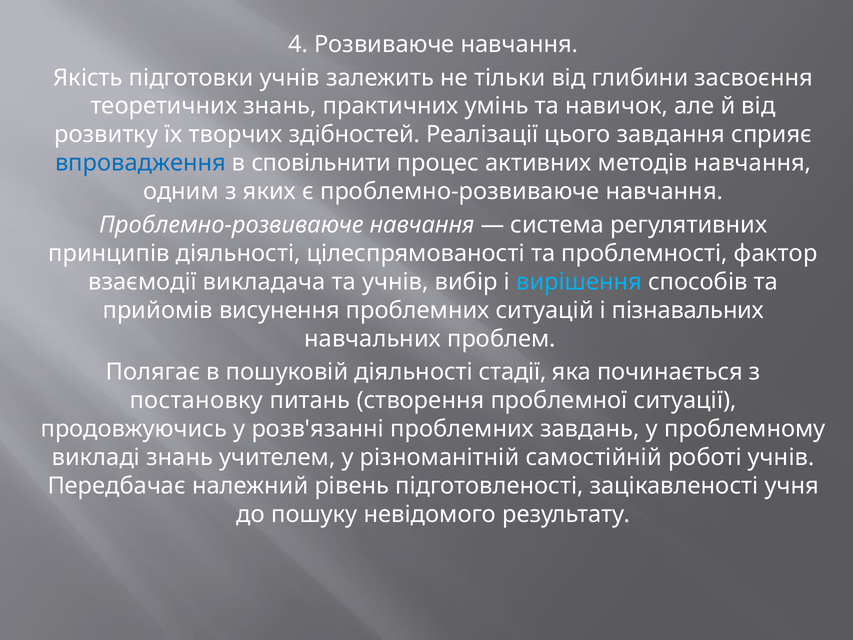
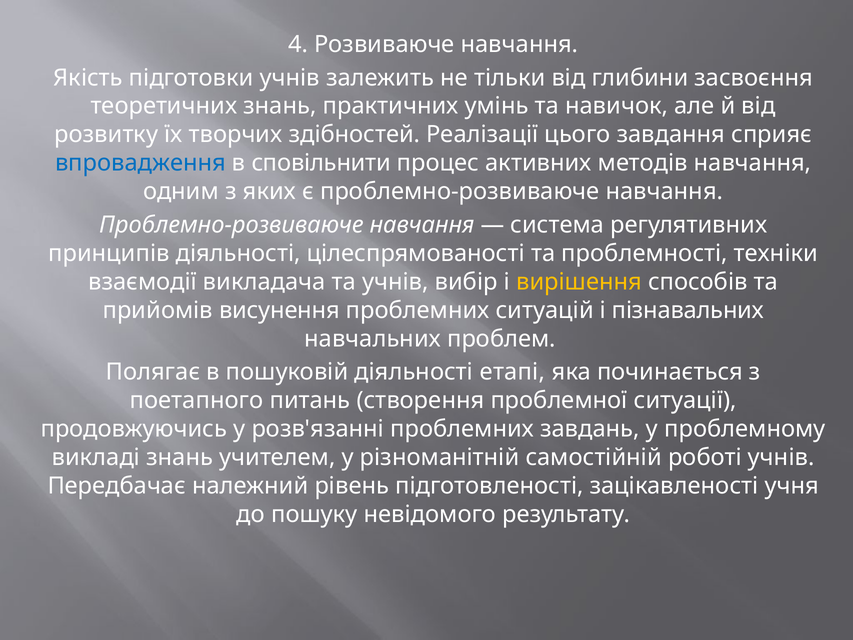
фактор: фактор -> техніки
вирішення colour: light blue -> yellow
стадії: стадії -> етапі
постановку: постановку -> поетапного
